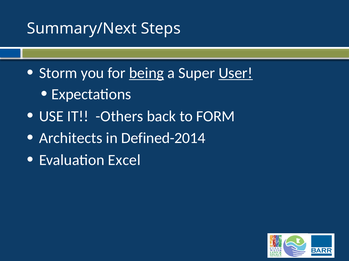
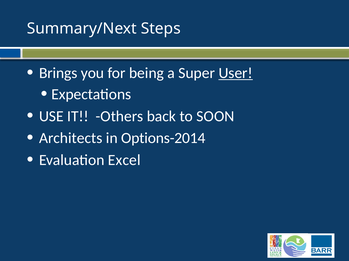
Storm: Storm -> Brings
being underline: present -> none
FORM: FORM -> SOON
Defined-2014: Defined-2014 -> Options-2014
